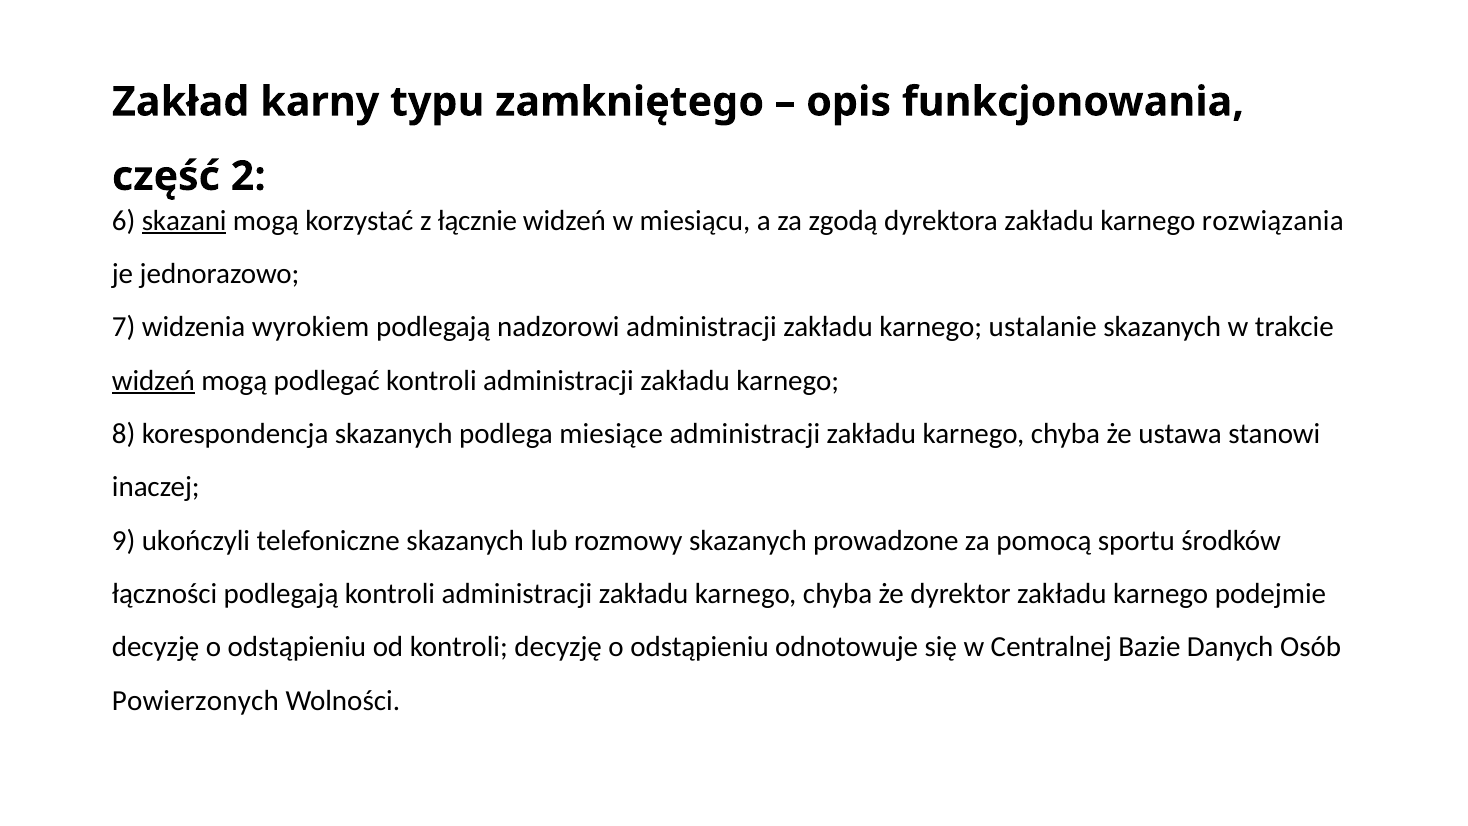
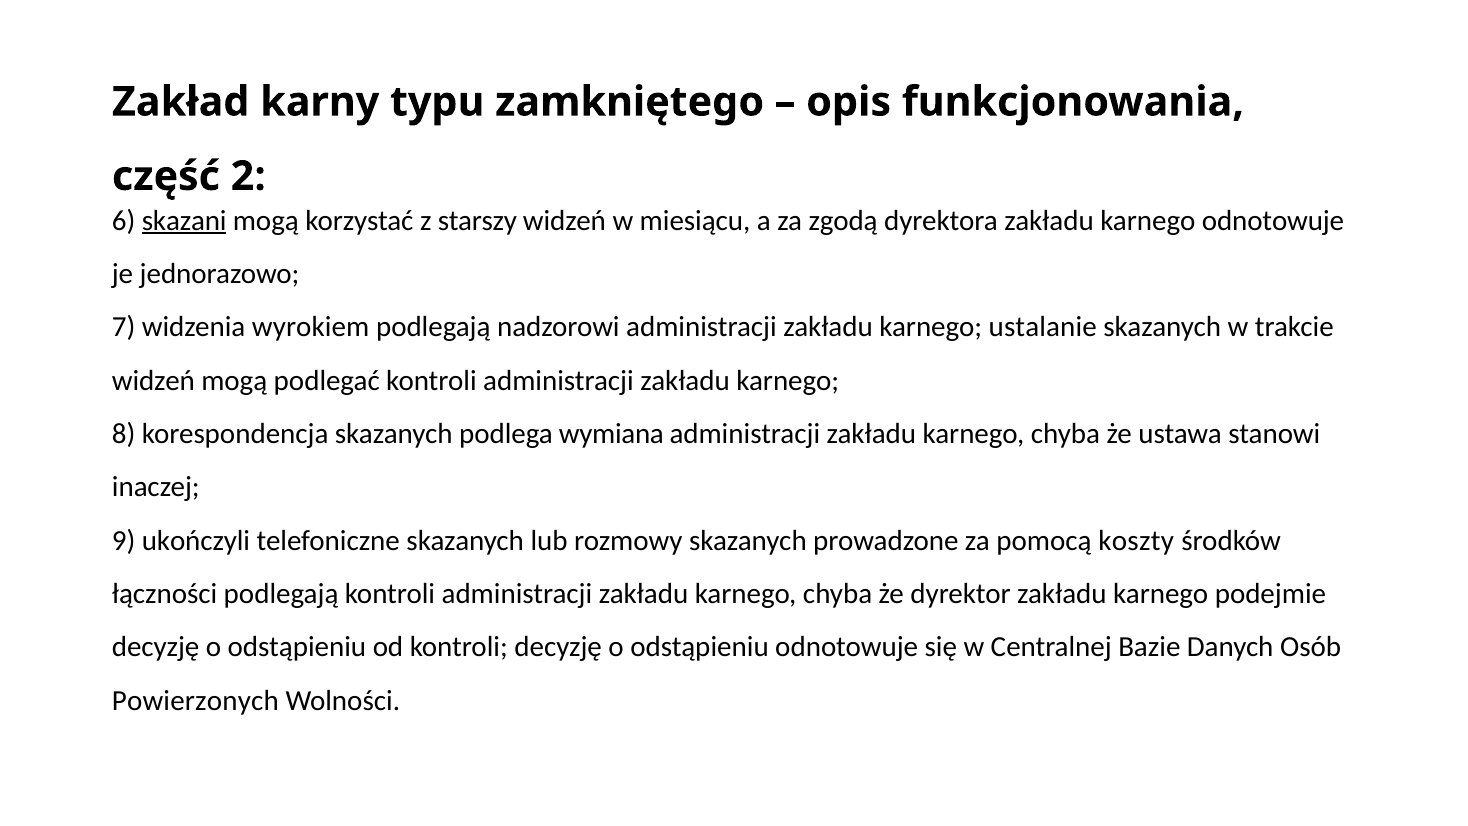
łącznie: łącznie -> starszy
karnego rozwiązania: rozwiązania -> odnotowuje
widzeń at (153, 380) underline: present -> none
miesiące: miesiące -> wymiana
sportu: sportu -> koszty
